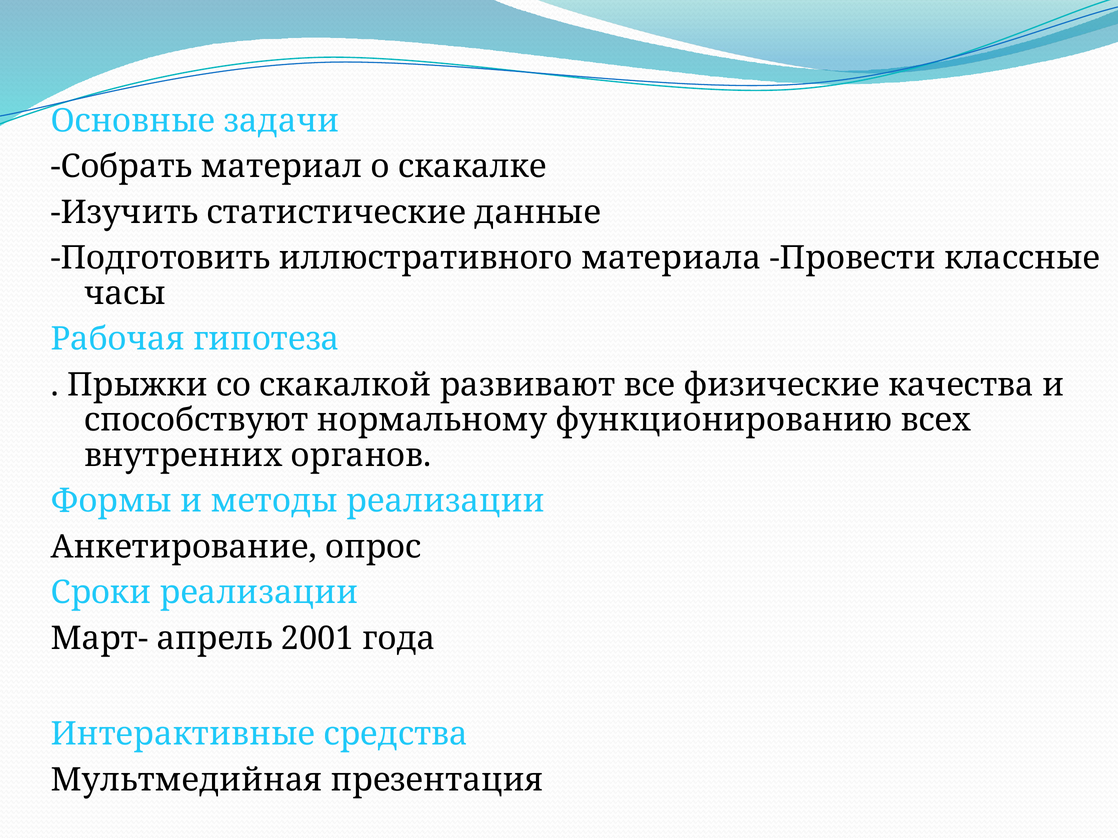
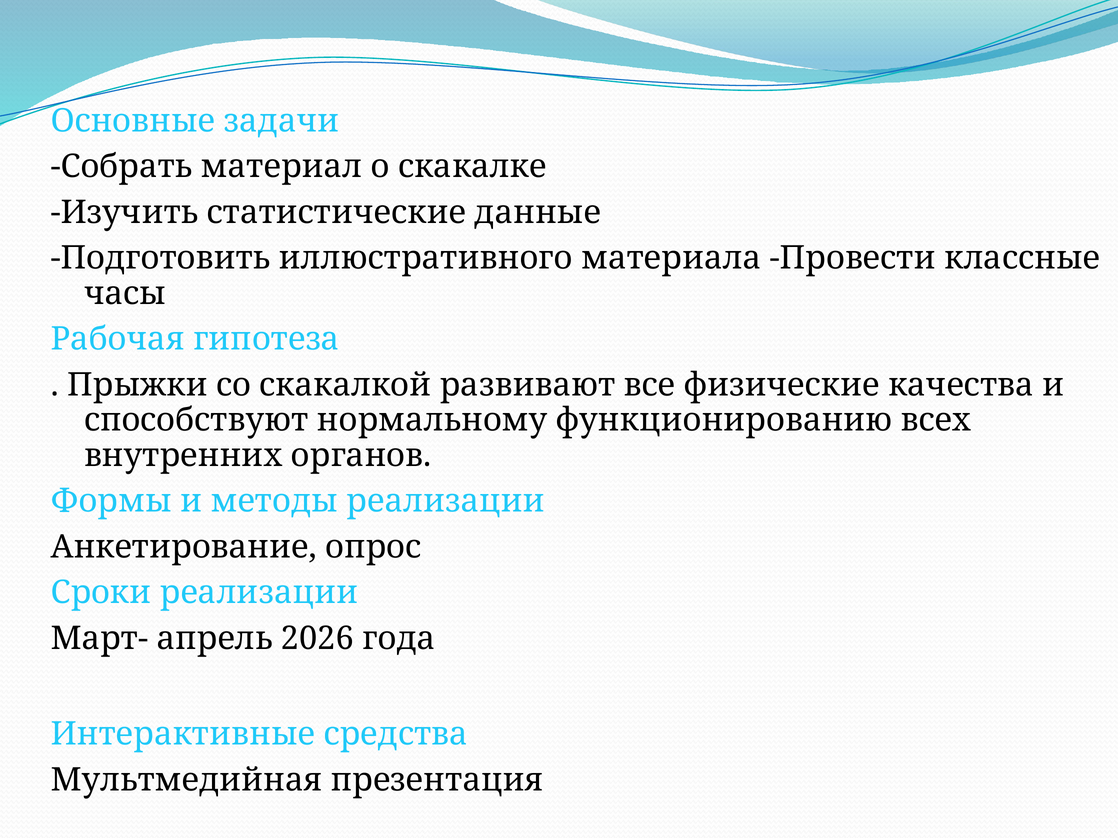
2001: 2001 -> 2026
